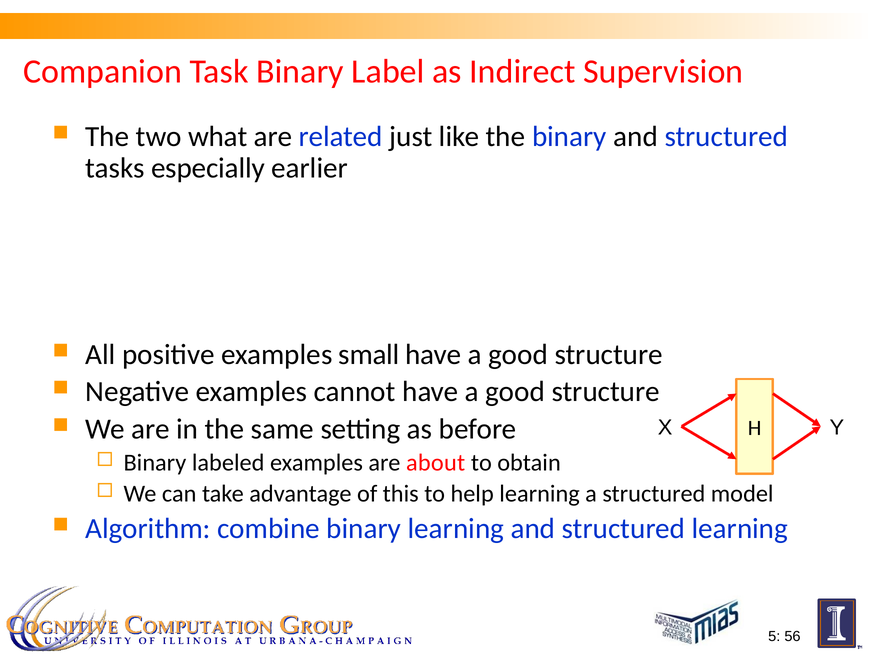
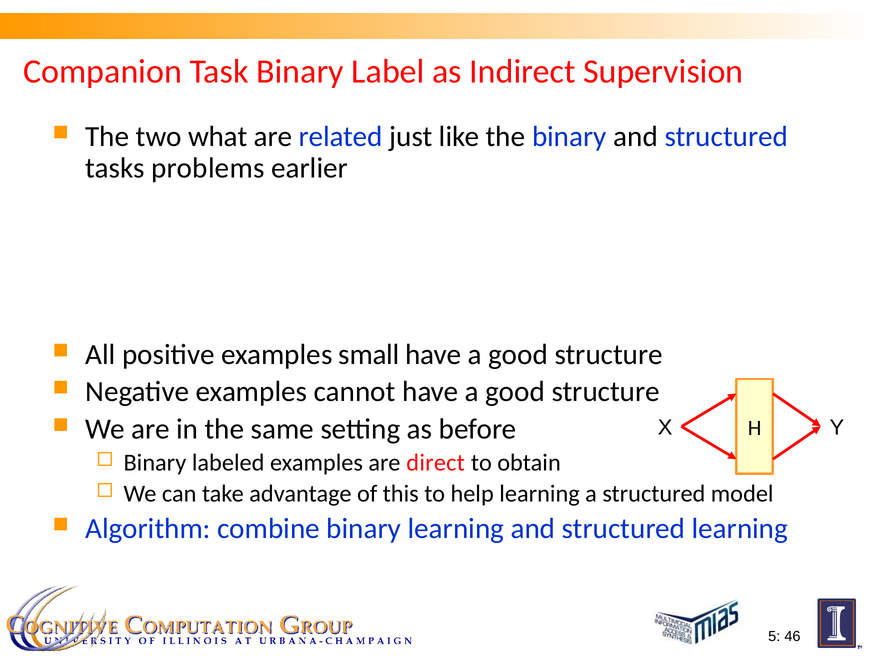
especially: especially -> problems
about: about -> direct
56: 56 -> 46
